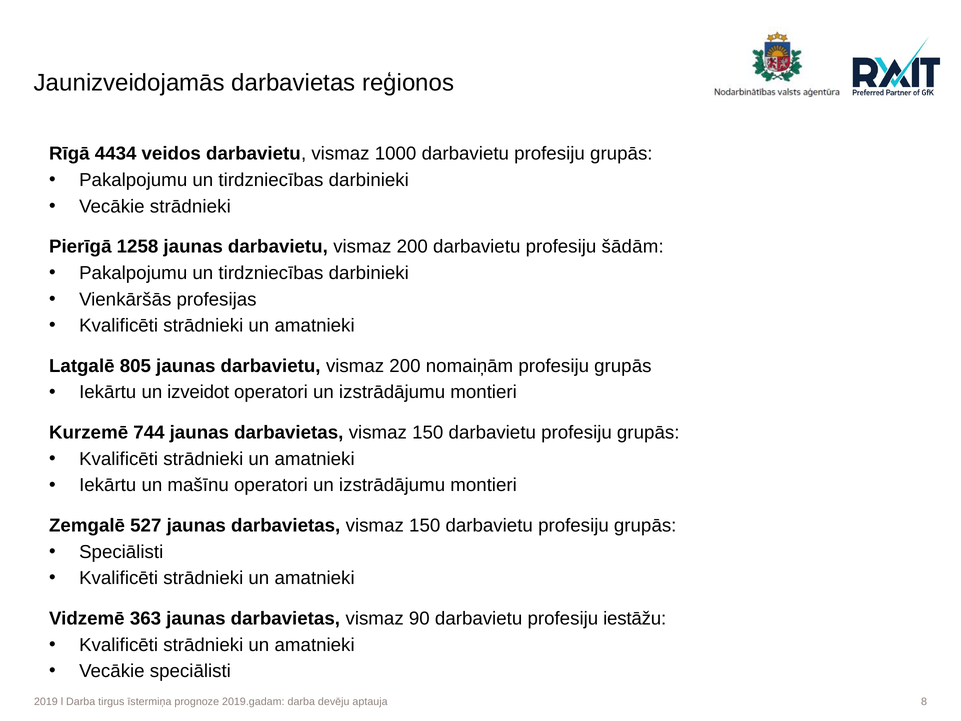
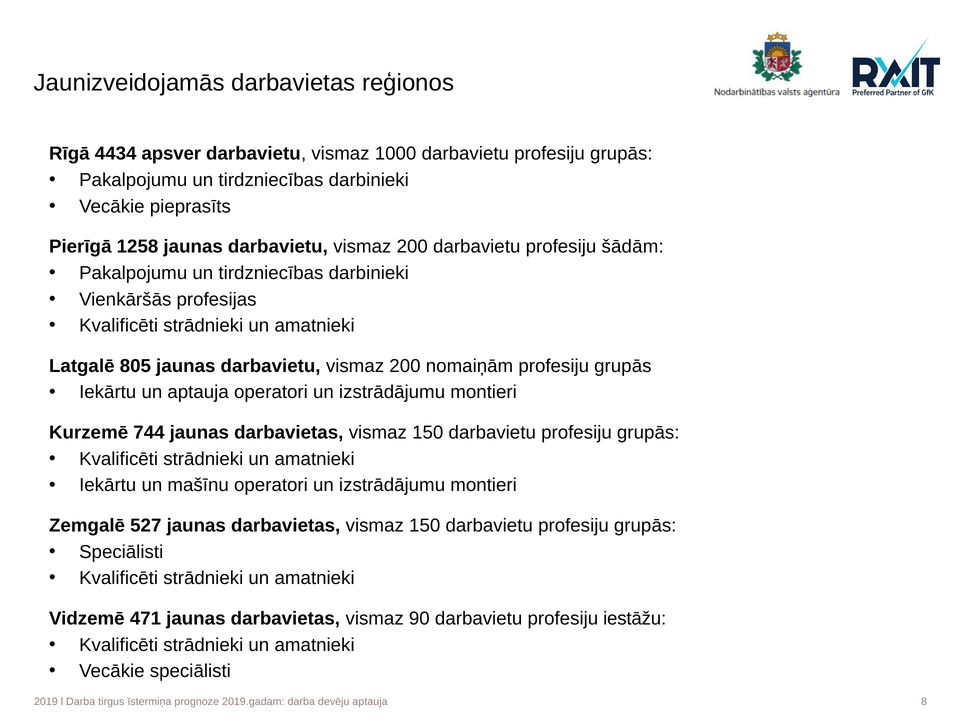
veidos: veidos -> apsver
Vecākie strādnieki: strādnieki -> pieprasīts
un izveidot: izveidot -> aptauja
363: 363 -> 471
